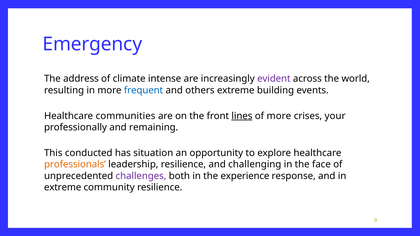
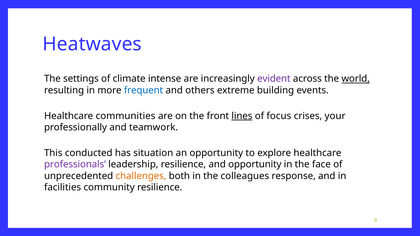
Emergency: Emergency -> Heatwaves
address: address -> settings
world underline: none -> present
of more: more -> focus
remaining: remaining -> teamwork
professionals colour: orange -> purple
and challenging: challenging -> opportunity
challenges colour: purple -> orange
experience: experience -> colleagues
extreme at (63, 188): extreme -> facilities
